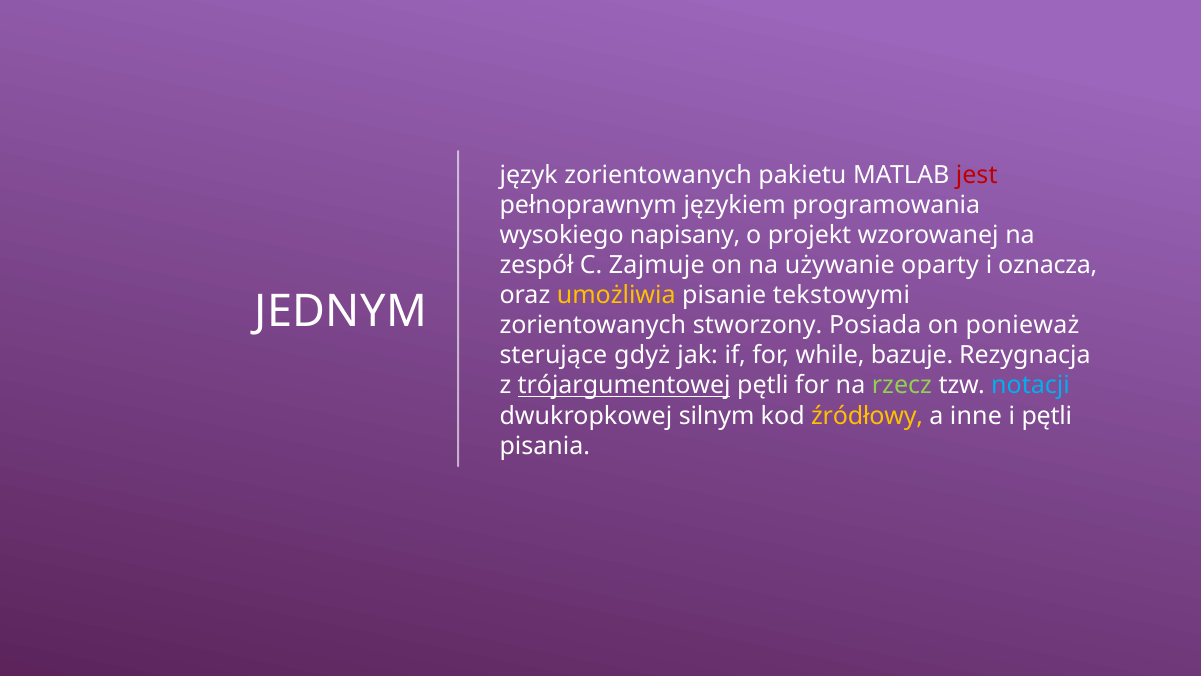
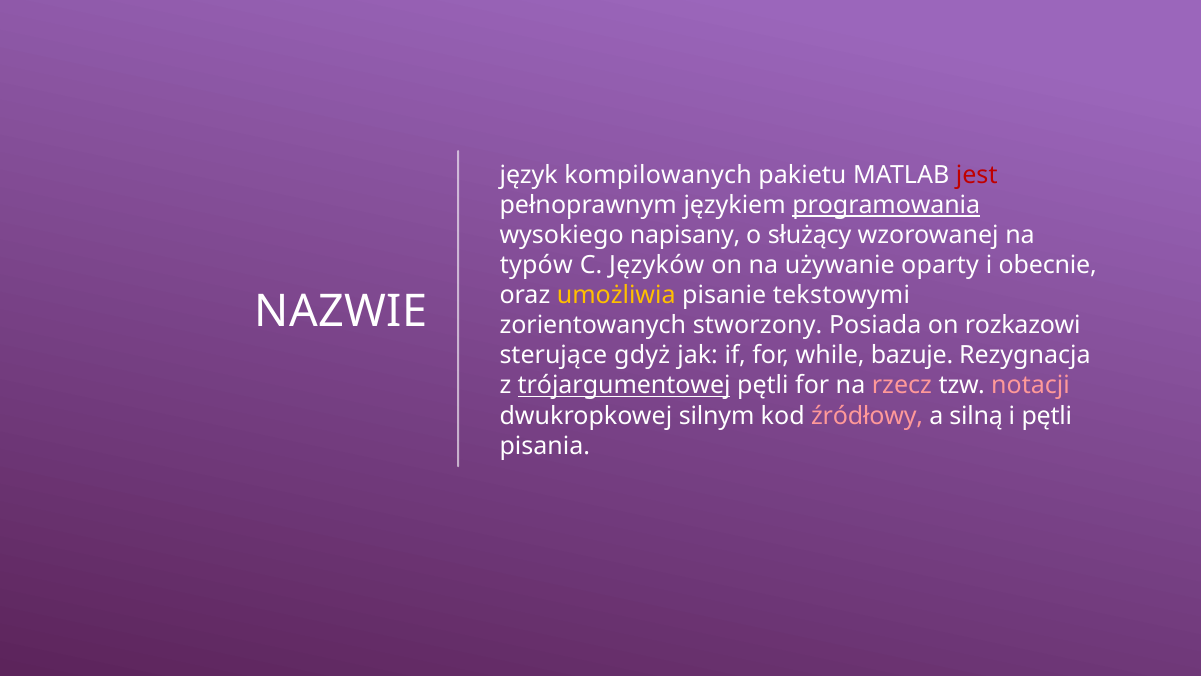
język zorientowanych: zorientowanych -> kompilowanych
programowania underline: none -> present
projekt: projekt -> służący
zespół: zespół -> typów
Zajmuje: Zajmuje -> Języków
oznacza: oznacza -> obecnie
JEDNYM: JEDNYM -> NAZWIE
ponieważ: ponieważ -> rozkazowi
rzecz colour: light green -> pink
notacji colour: light blue -> pink
źródłowy colour: yellow -> pink
inne: inne -> silną
